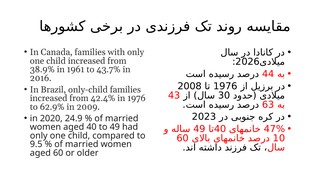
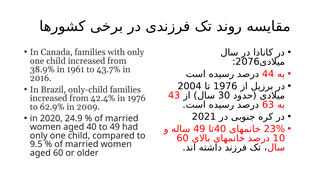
2026: 2026 -> 2076
2008: 2008 -> 2004
2023: 2023 -> 2021
47%: 47% -> 23%
